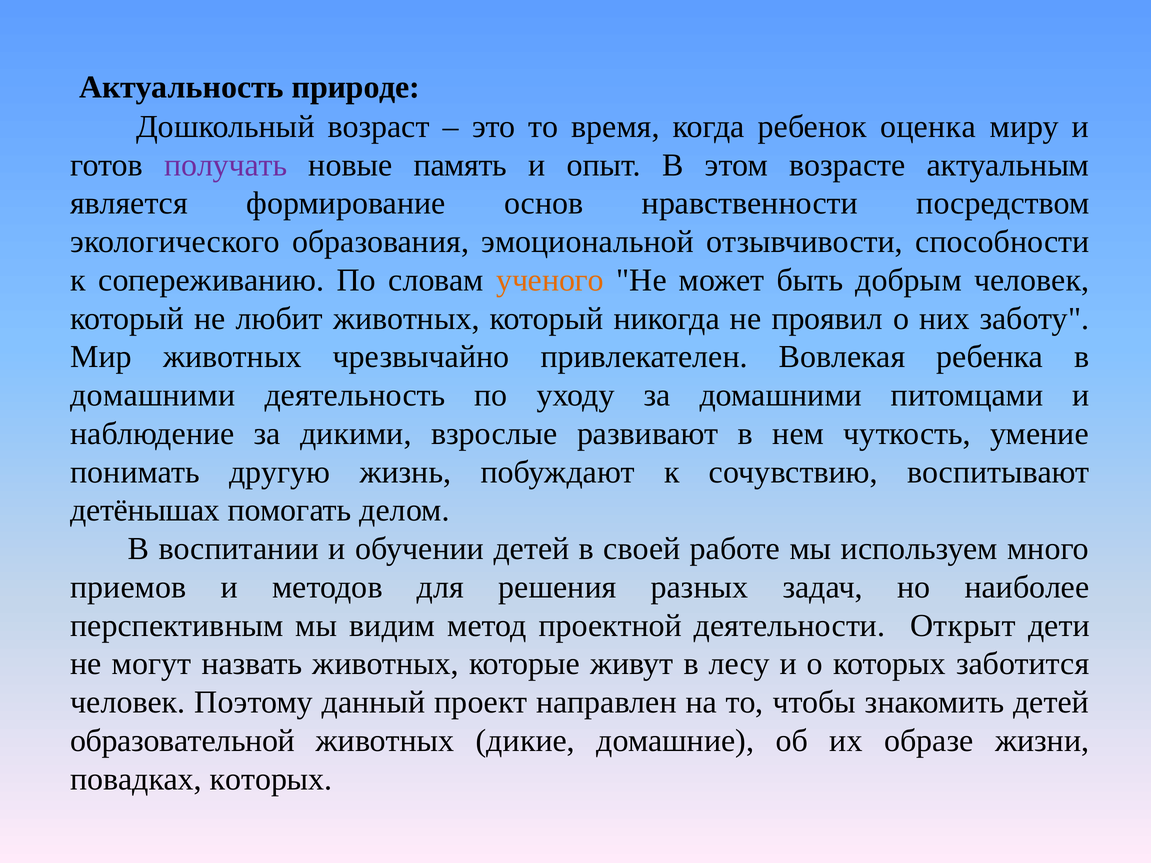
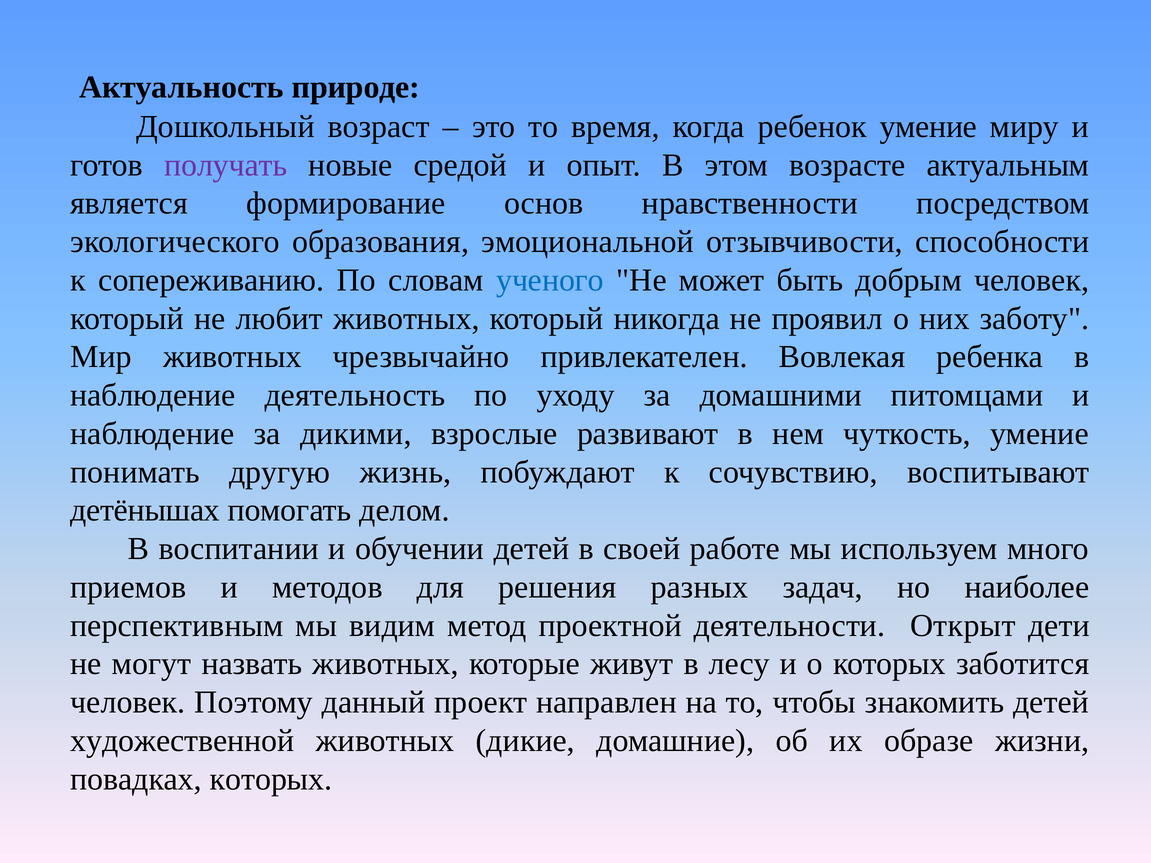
ребенок оценка: оценка -> умение
память: память -> средой
ученого colour: orange -> blue
домашними at (153, 395): домашними -> наблюдение
образовательной: образовательной -> художественной
